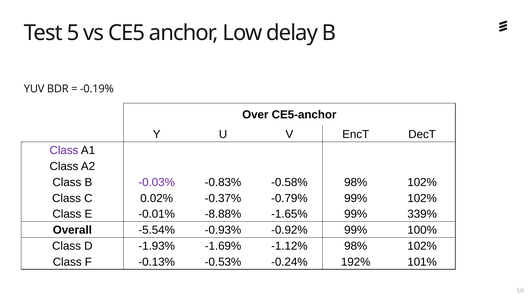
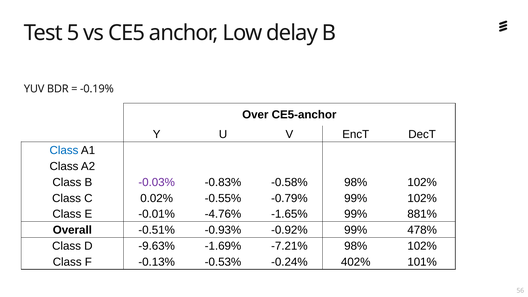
Class at (64, 150) colour: purple -> blue
-0.37%: -0.37% -> -0.55%
-8.88%: -8.88% -> -4.76%
339%: 339% -> 881%
-5.54%: -5.54% -> -0.51%
100%: 100% -> 478%
-1.93%: -1.93% -> -9.63%
-1.12%: -1.12% -> -7.21%
192%: 192% -> 402%
